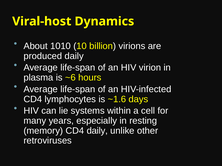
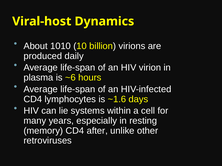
CD4 daily: daily -> after
